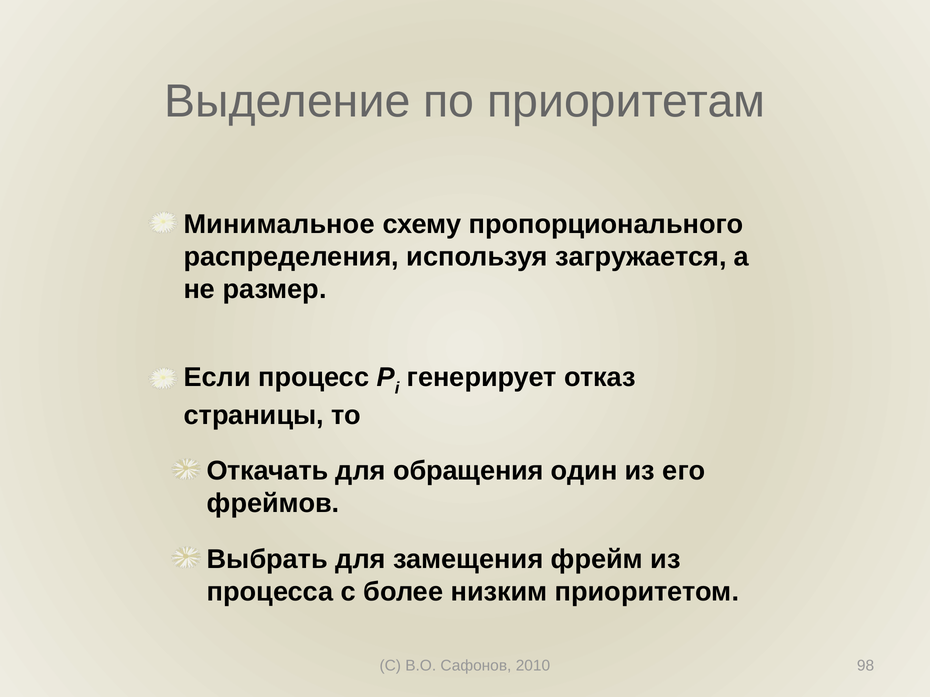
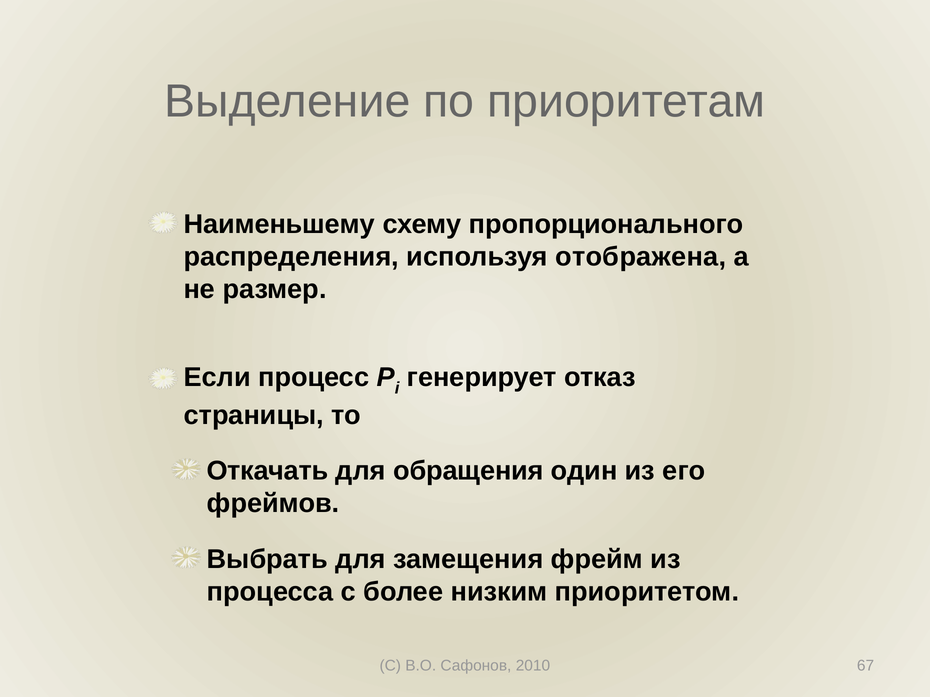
Минимальное: Минимальное -> Наименьшему
загружается: загружается -> отображена
98: 98 -> 67
